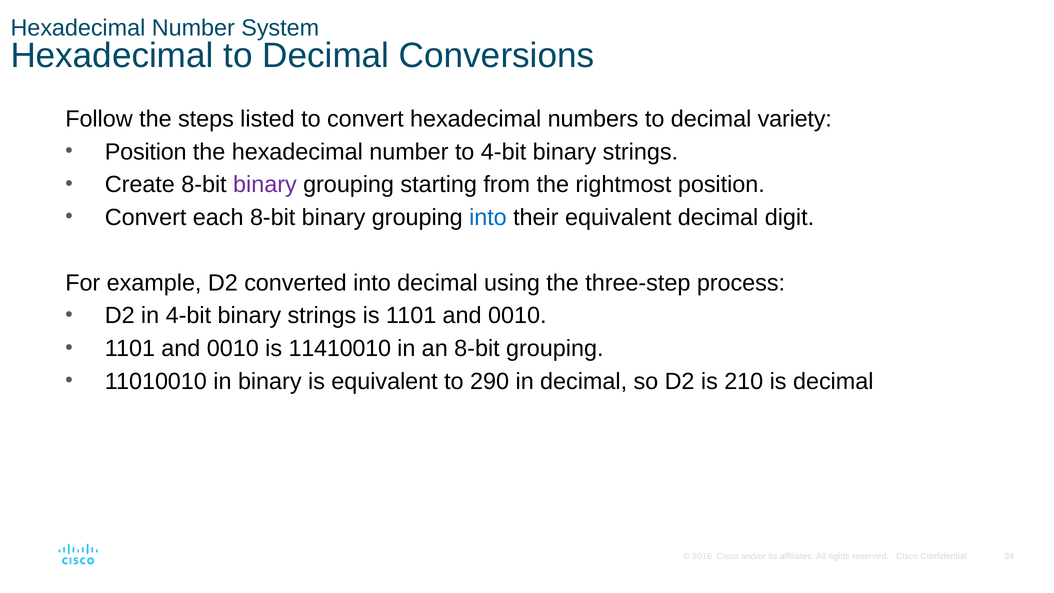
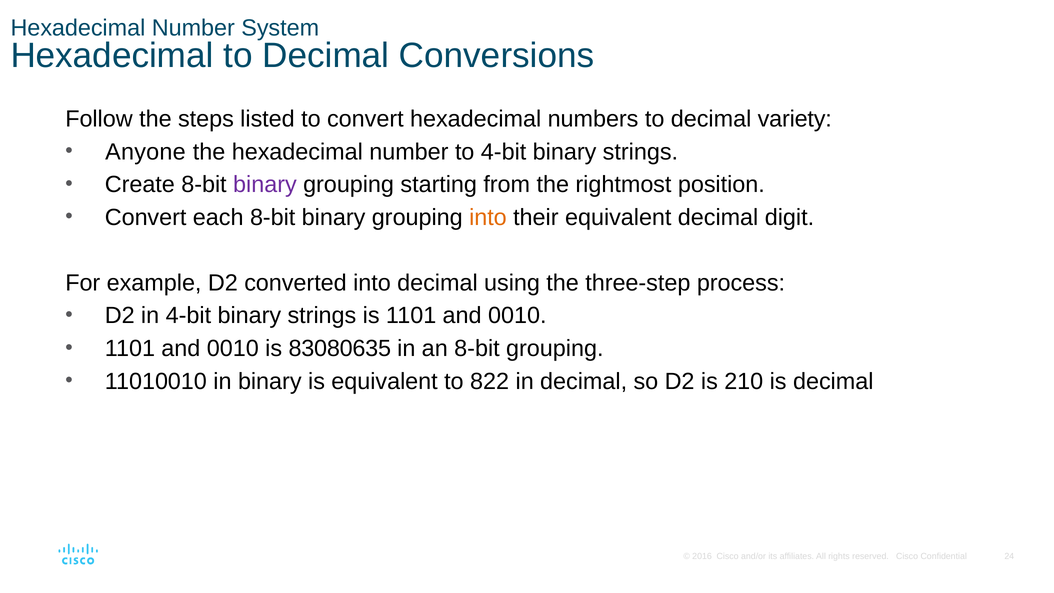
Position at (146, 152): Position -> Anyone
into at (488, 217) colour: blue -> orange
11410010: 11410010 -> 83080635
290: 290 -> 822
